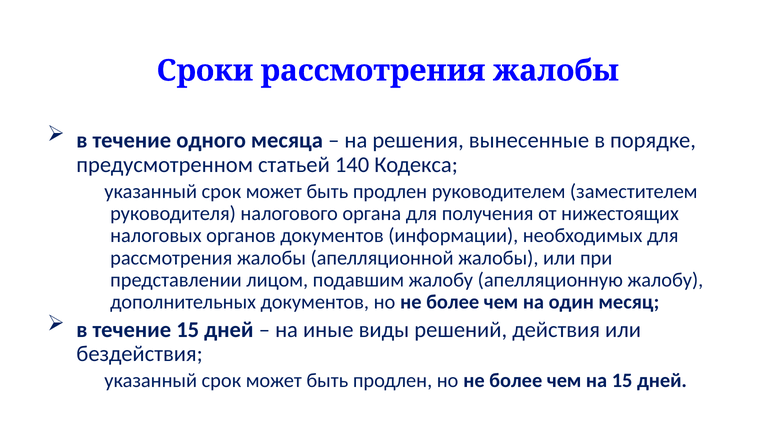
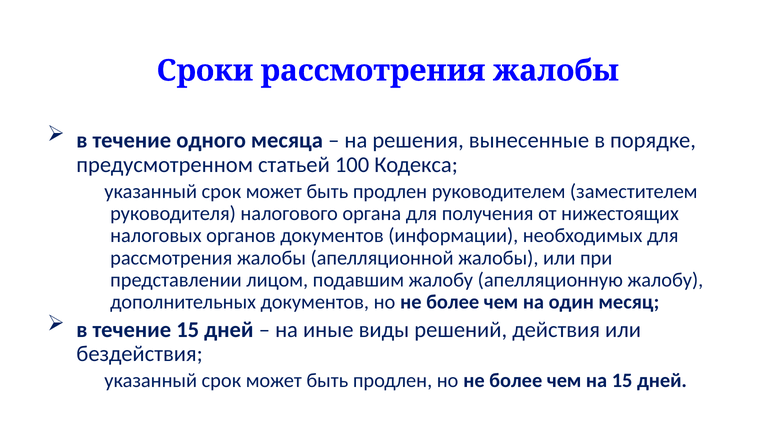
140: 140 -> 100
